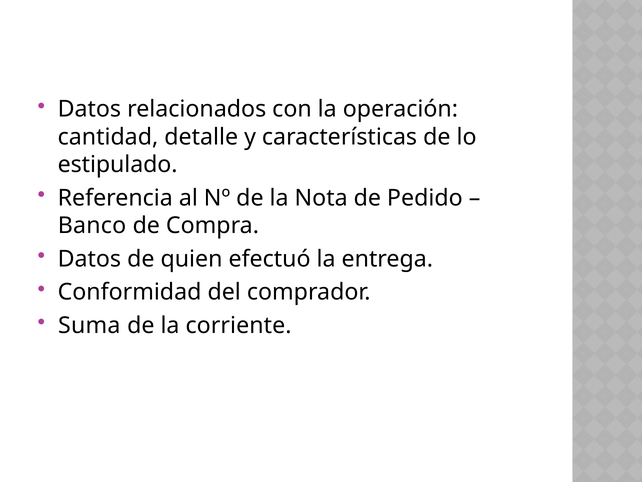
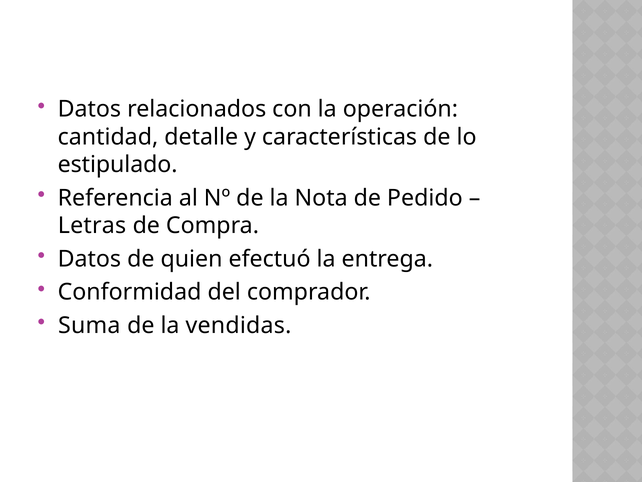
Banco: Banco -> Letras
corriente: corriente -> vendidas
